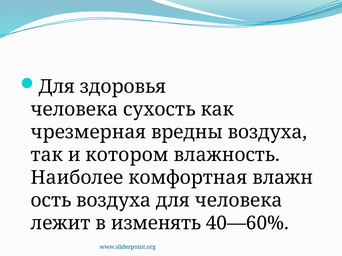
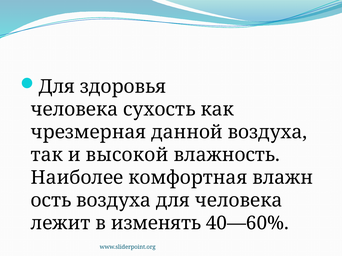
вредны: вредны -> данной
котором: котором -> высокой
